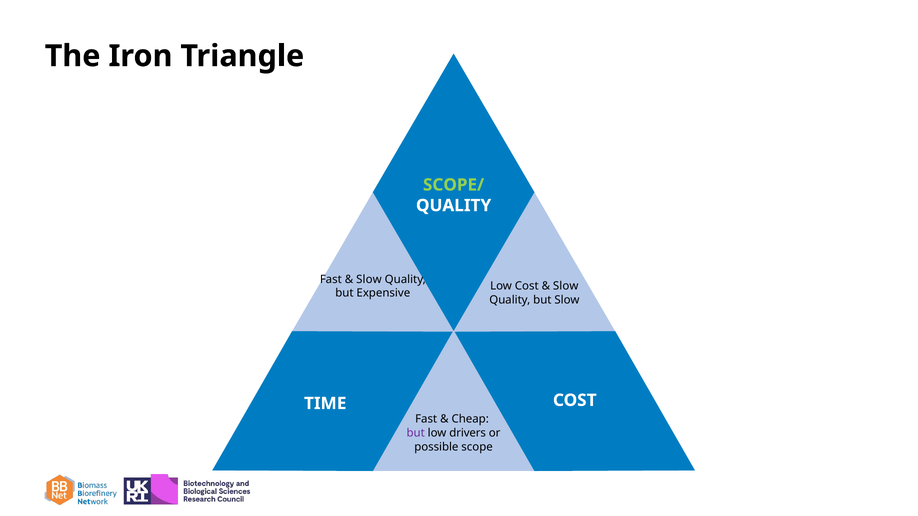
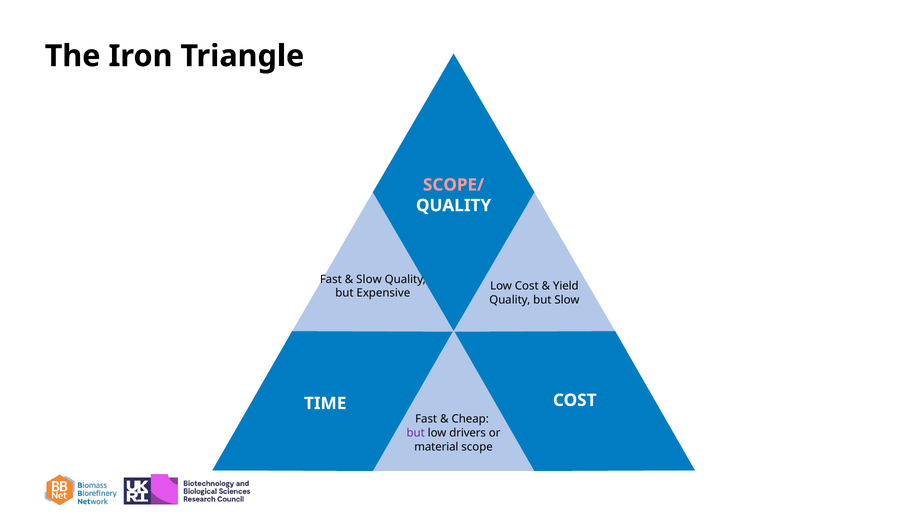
SCOPE/ colour: light green -> pink
Slow at (566, 286): Slow -> Yield
possible: possible -> material
